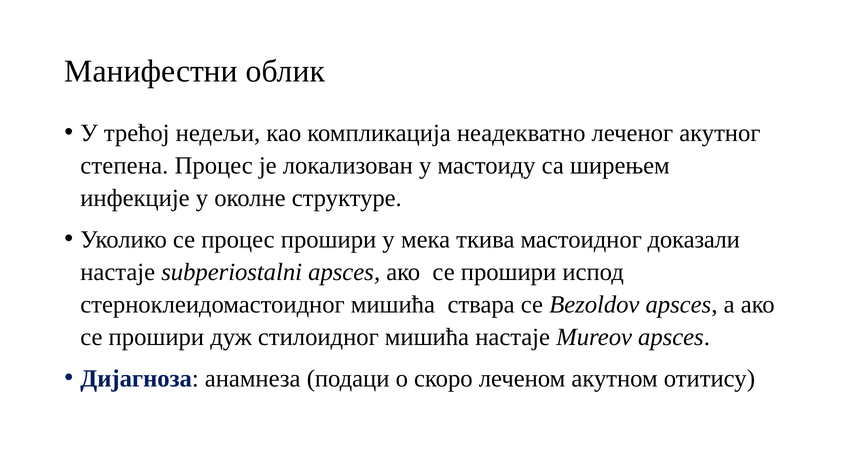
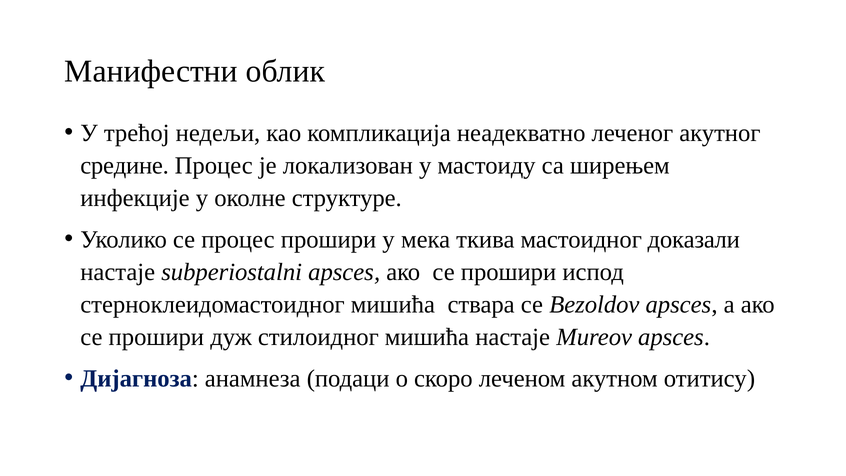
степена: степена -> средине
